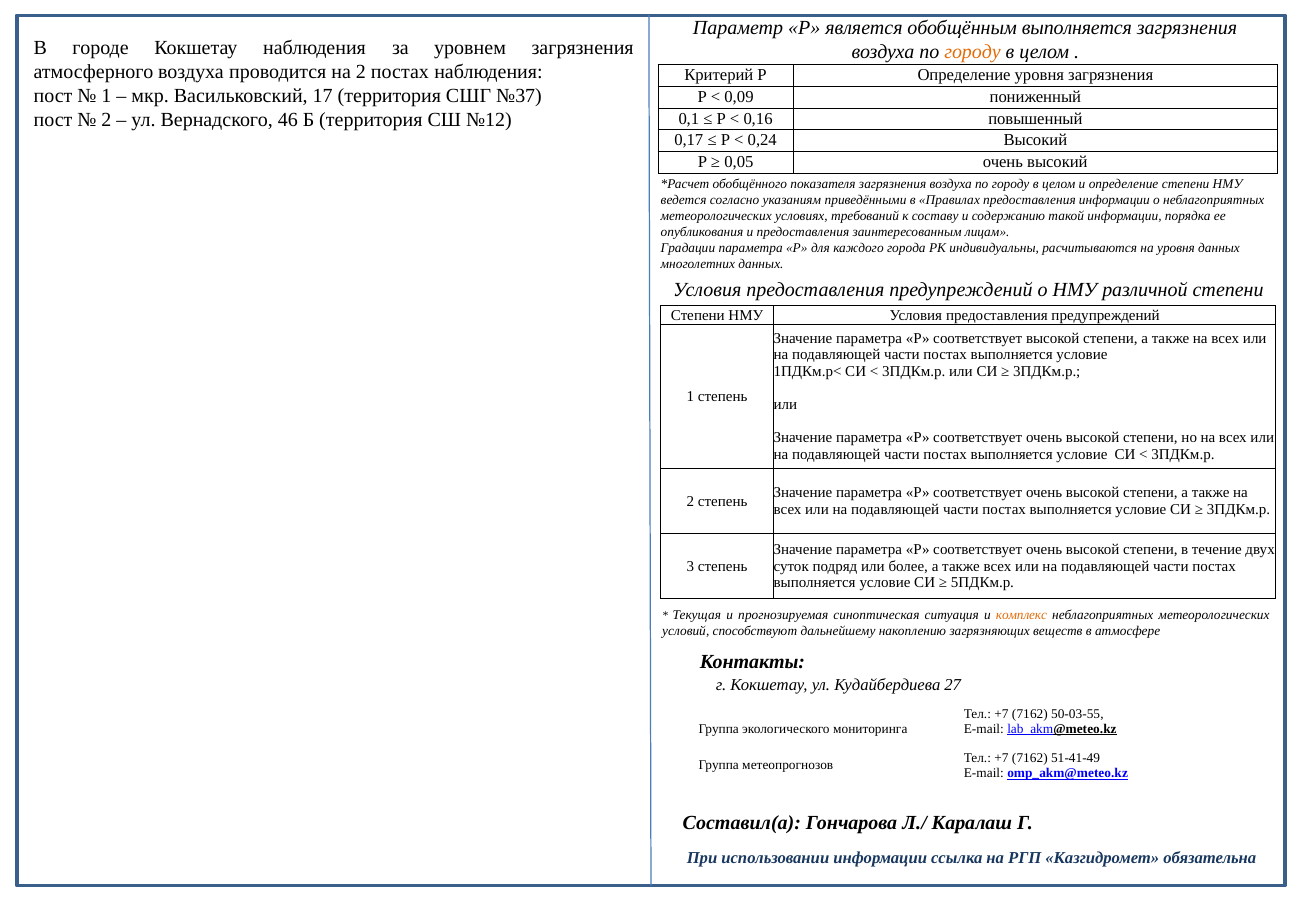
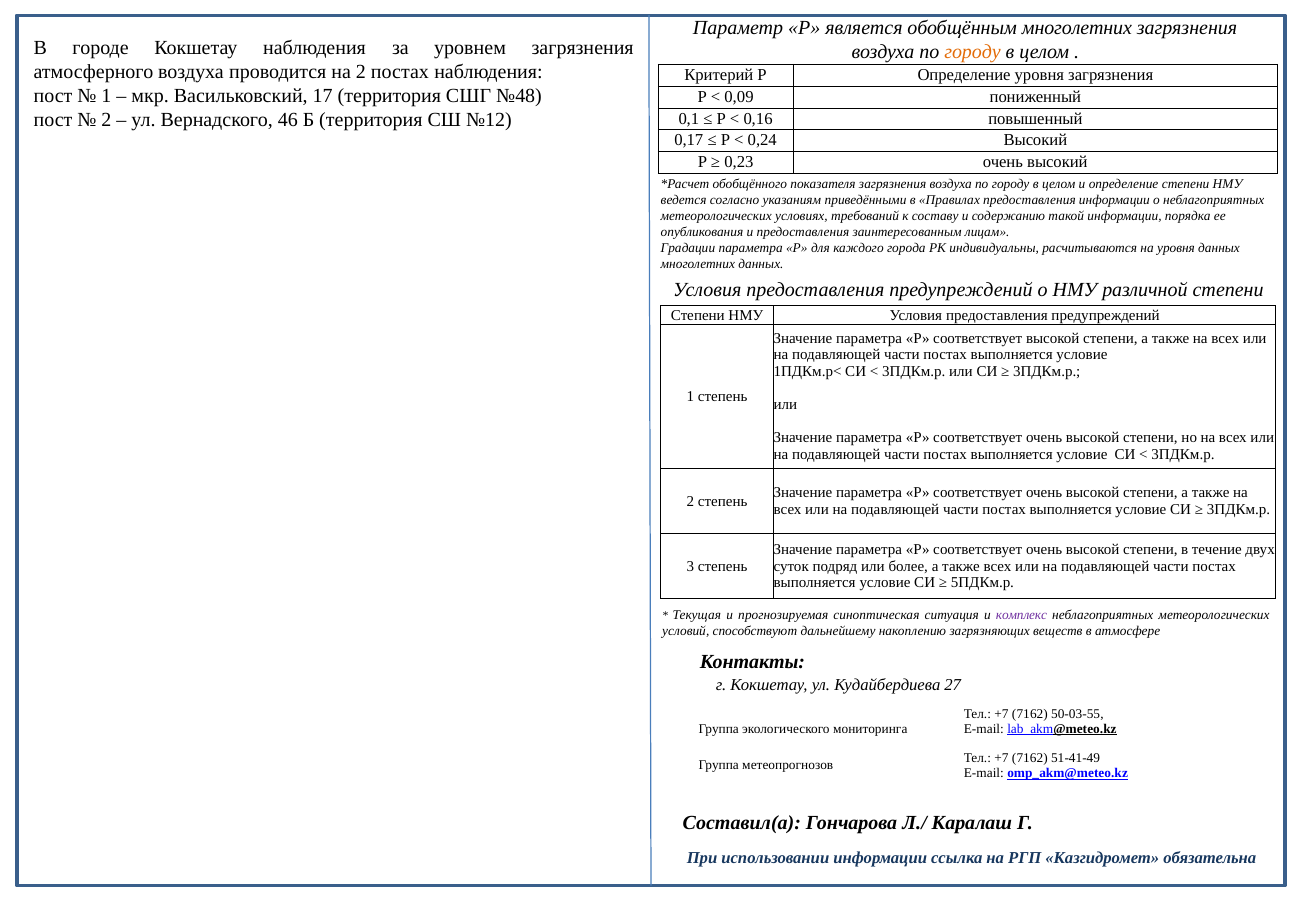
обобщённым выполняется: выполняется -> многолетних
№37: №37 -> №48
0,05: 0,05 -> 0,23
комплекс colour: orange -> purple
